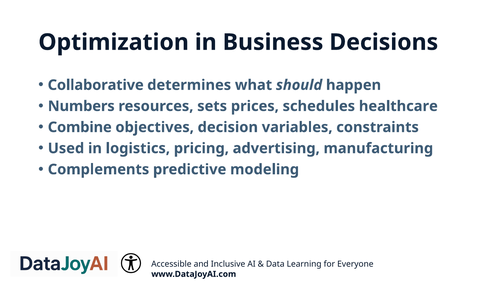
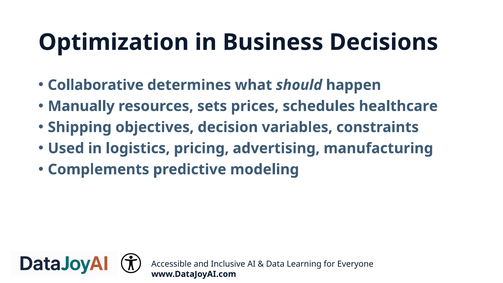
Numbers: Numbers -> Manually
Combine: Combine -> Shipping
